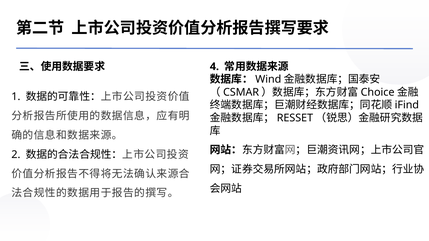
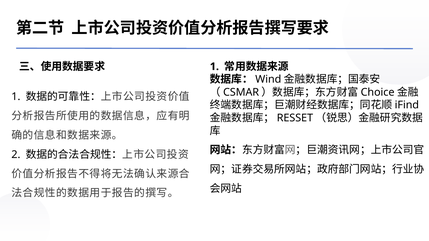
4 at (214, 67): 4 -> 1
